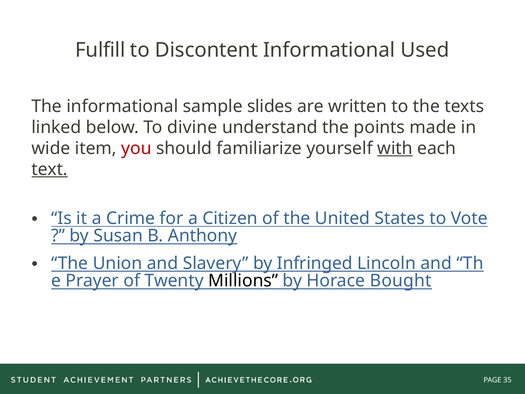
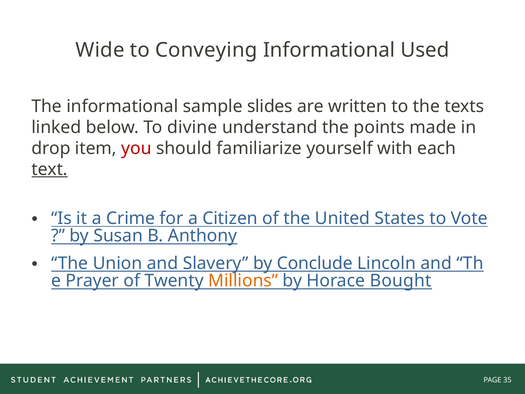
Fulfill: Fulfill -> Wide
Discontent: Discontent -> Conveying
wide: wide -> drop
with underline: present -> none
Infringed: Infringed -> Conclude
Millions colour: black -> orange
